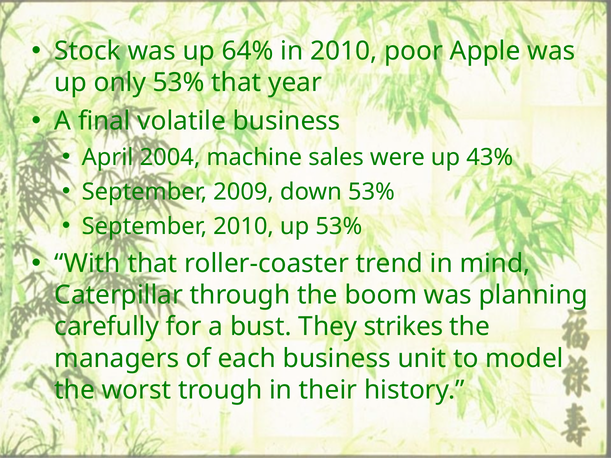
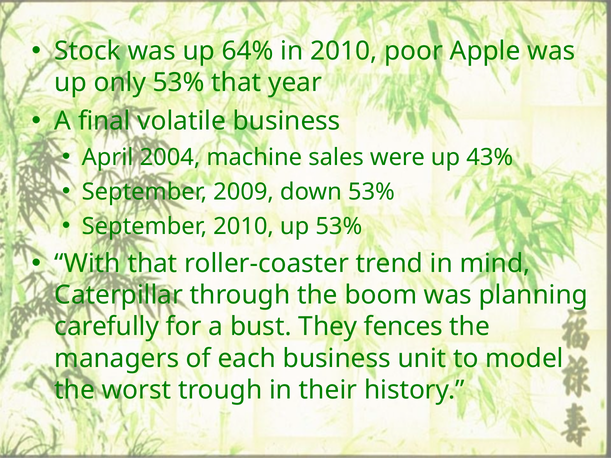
strikes: strikes -> fences
